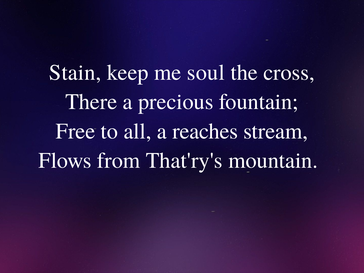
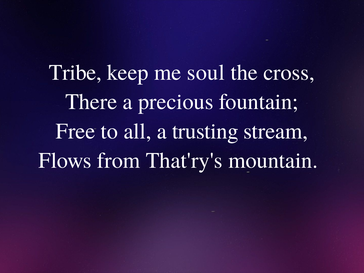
Stain: Stain -> Tribe
reaches: reaches -> trusting
